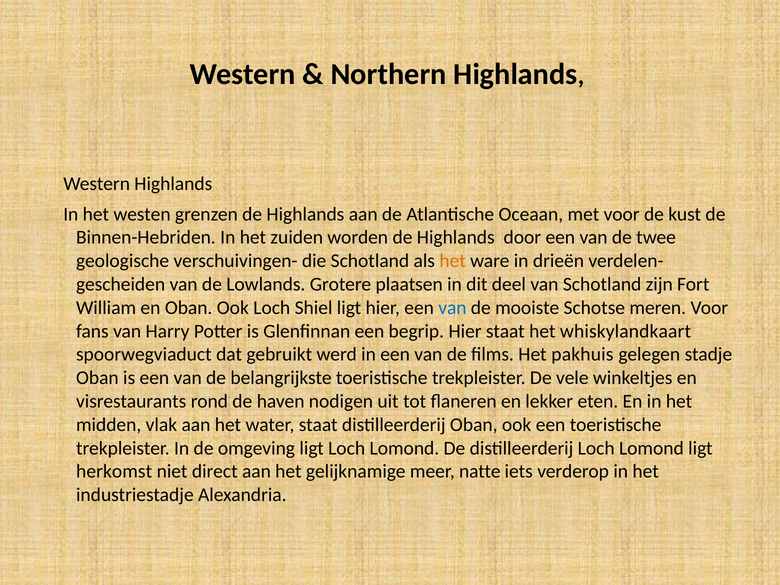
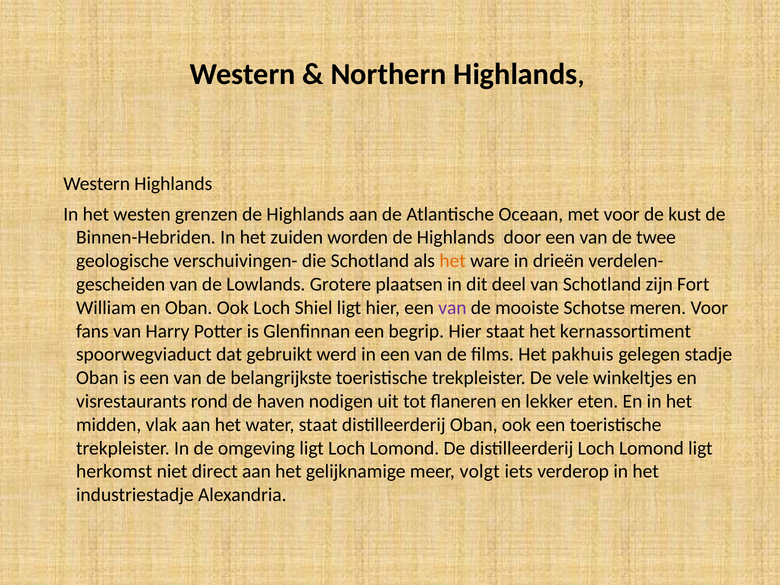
van at (452, 308) colour: blue -> purple
whiskylandkaart: whiskylandkaart -> kernassortiment
natte: natte -> volgt
